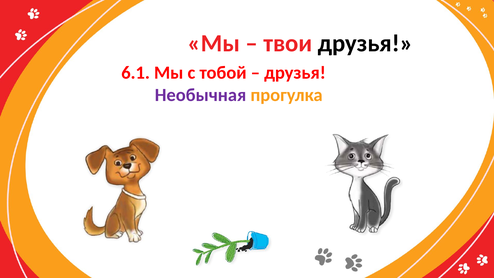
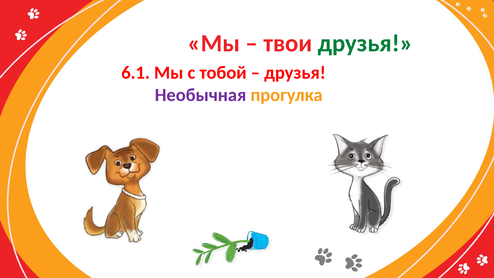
друзья at (365, 43) colour: black -> green
